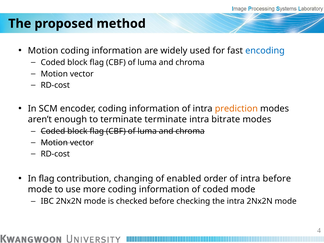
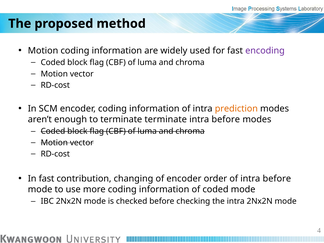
encoding colour: blue -> purple
bitrate at (226, 119): bitrate -> before
In flag: flag -> fast
of enabled: enabled -> encoder
